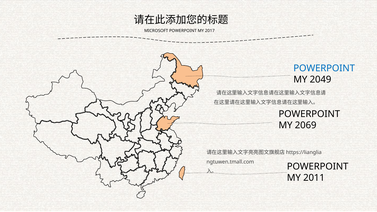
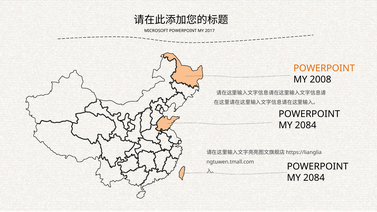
POWERPOINT at (324, 68) colour: blue -> orange
2049: 2049 -> 2008
2069 at (306, 125): 2069 -> 2084
2011 at (314, 178): 2011 -> 2084
